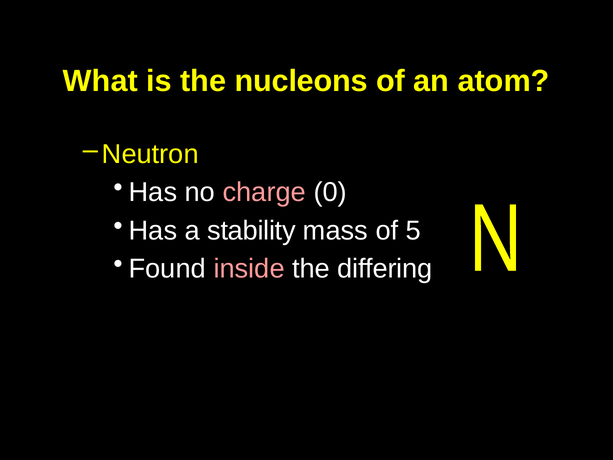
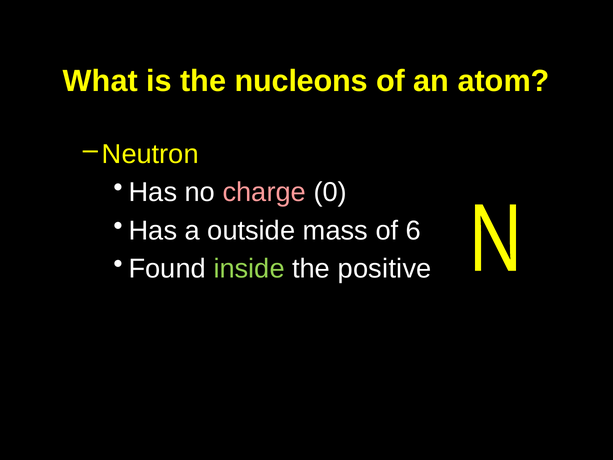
stability: stability -> outside
5: 5 -> 6
inside colour: pink -> light green
differing: differing -> positive
